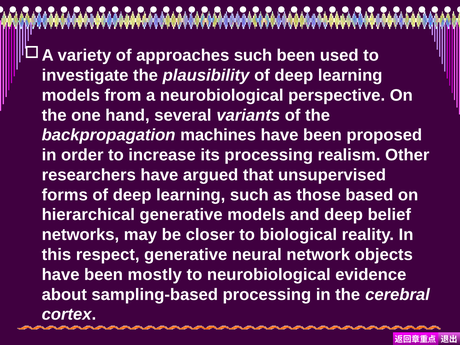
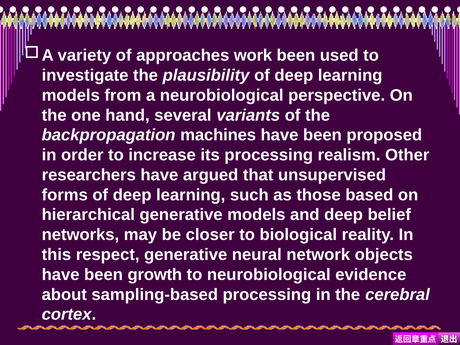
approaches such: such -> work
mostly: mostly -> growth
